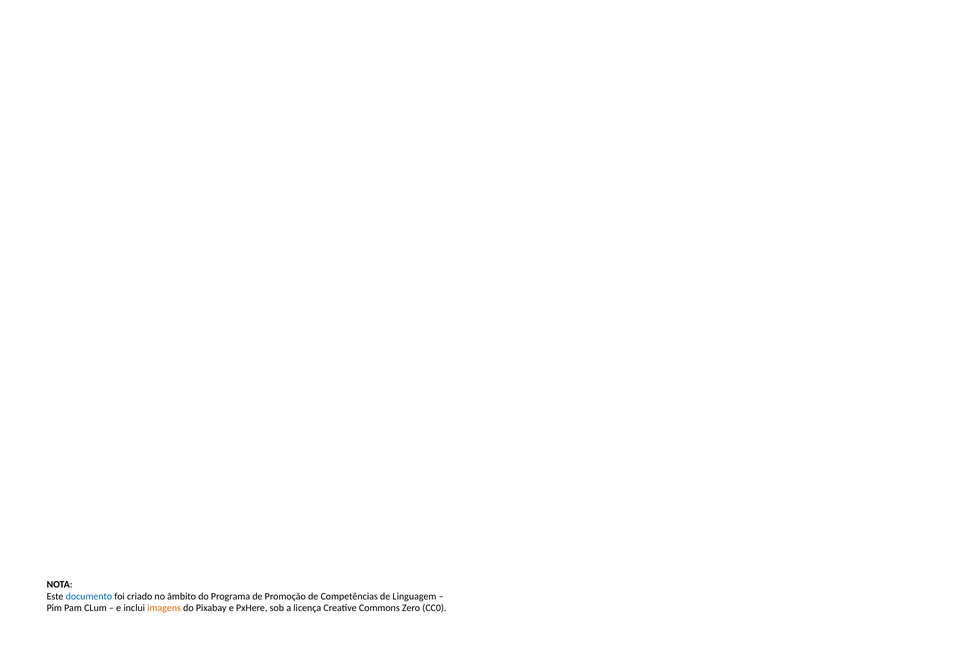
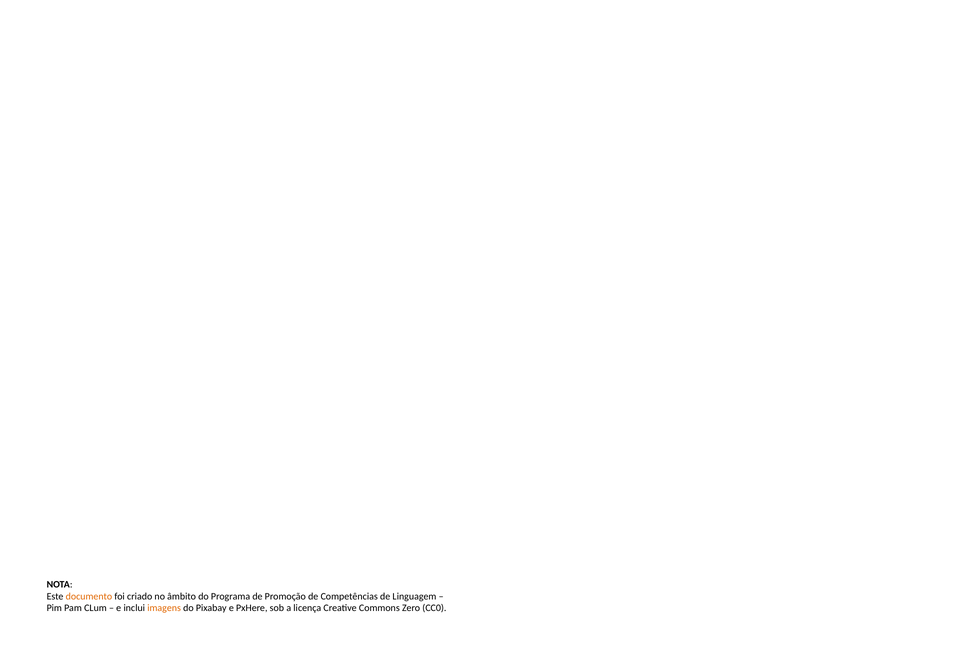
documento colour: blue -> orange
